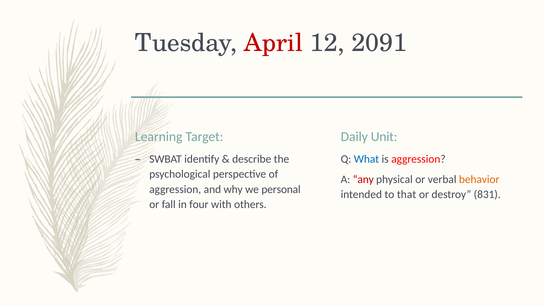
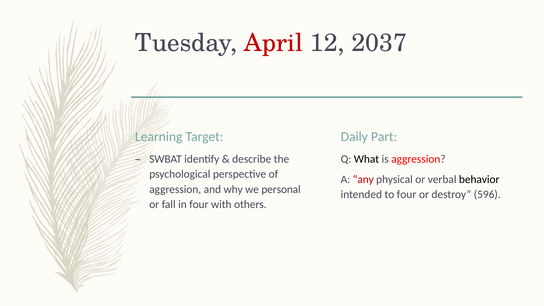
2091: 2091 -> 2037
Unit: Unit -> Part
What colour: blue -> black
behavior colour: orange -> black
to that: that -> four
831: 831 -> 596
